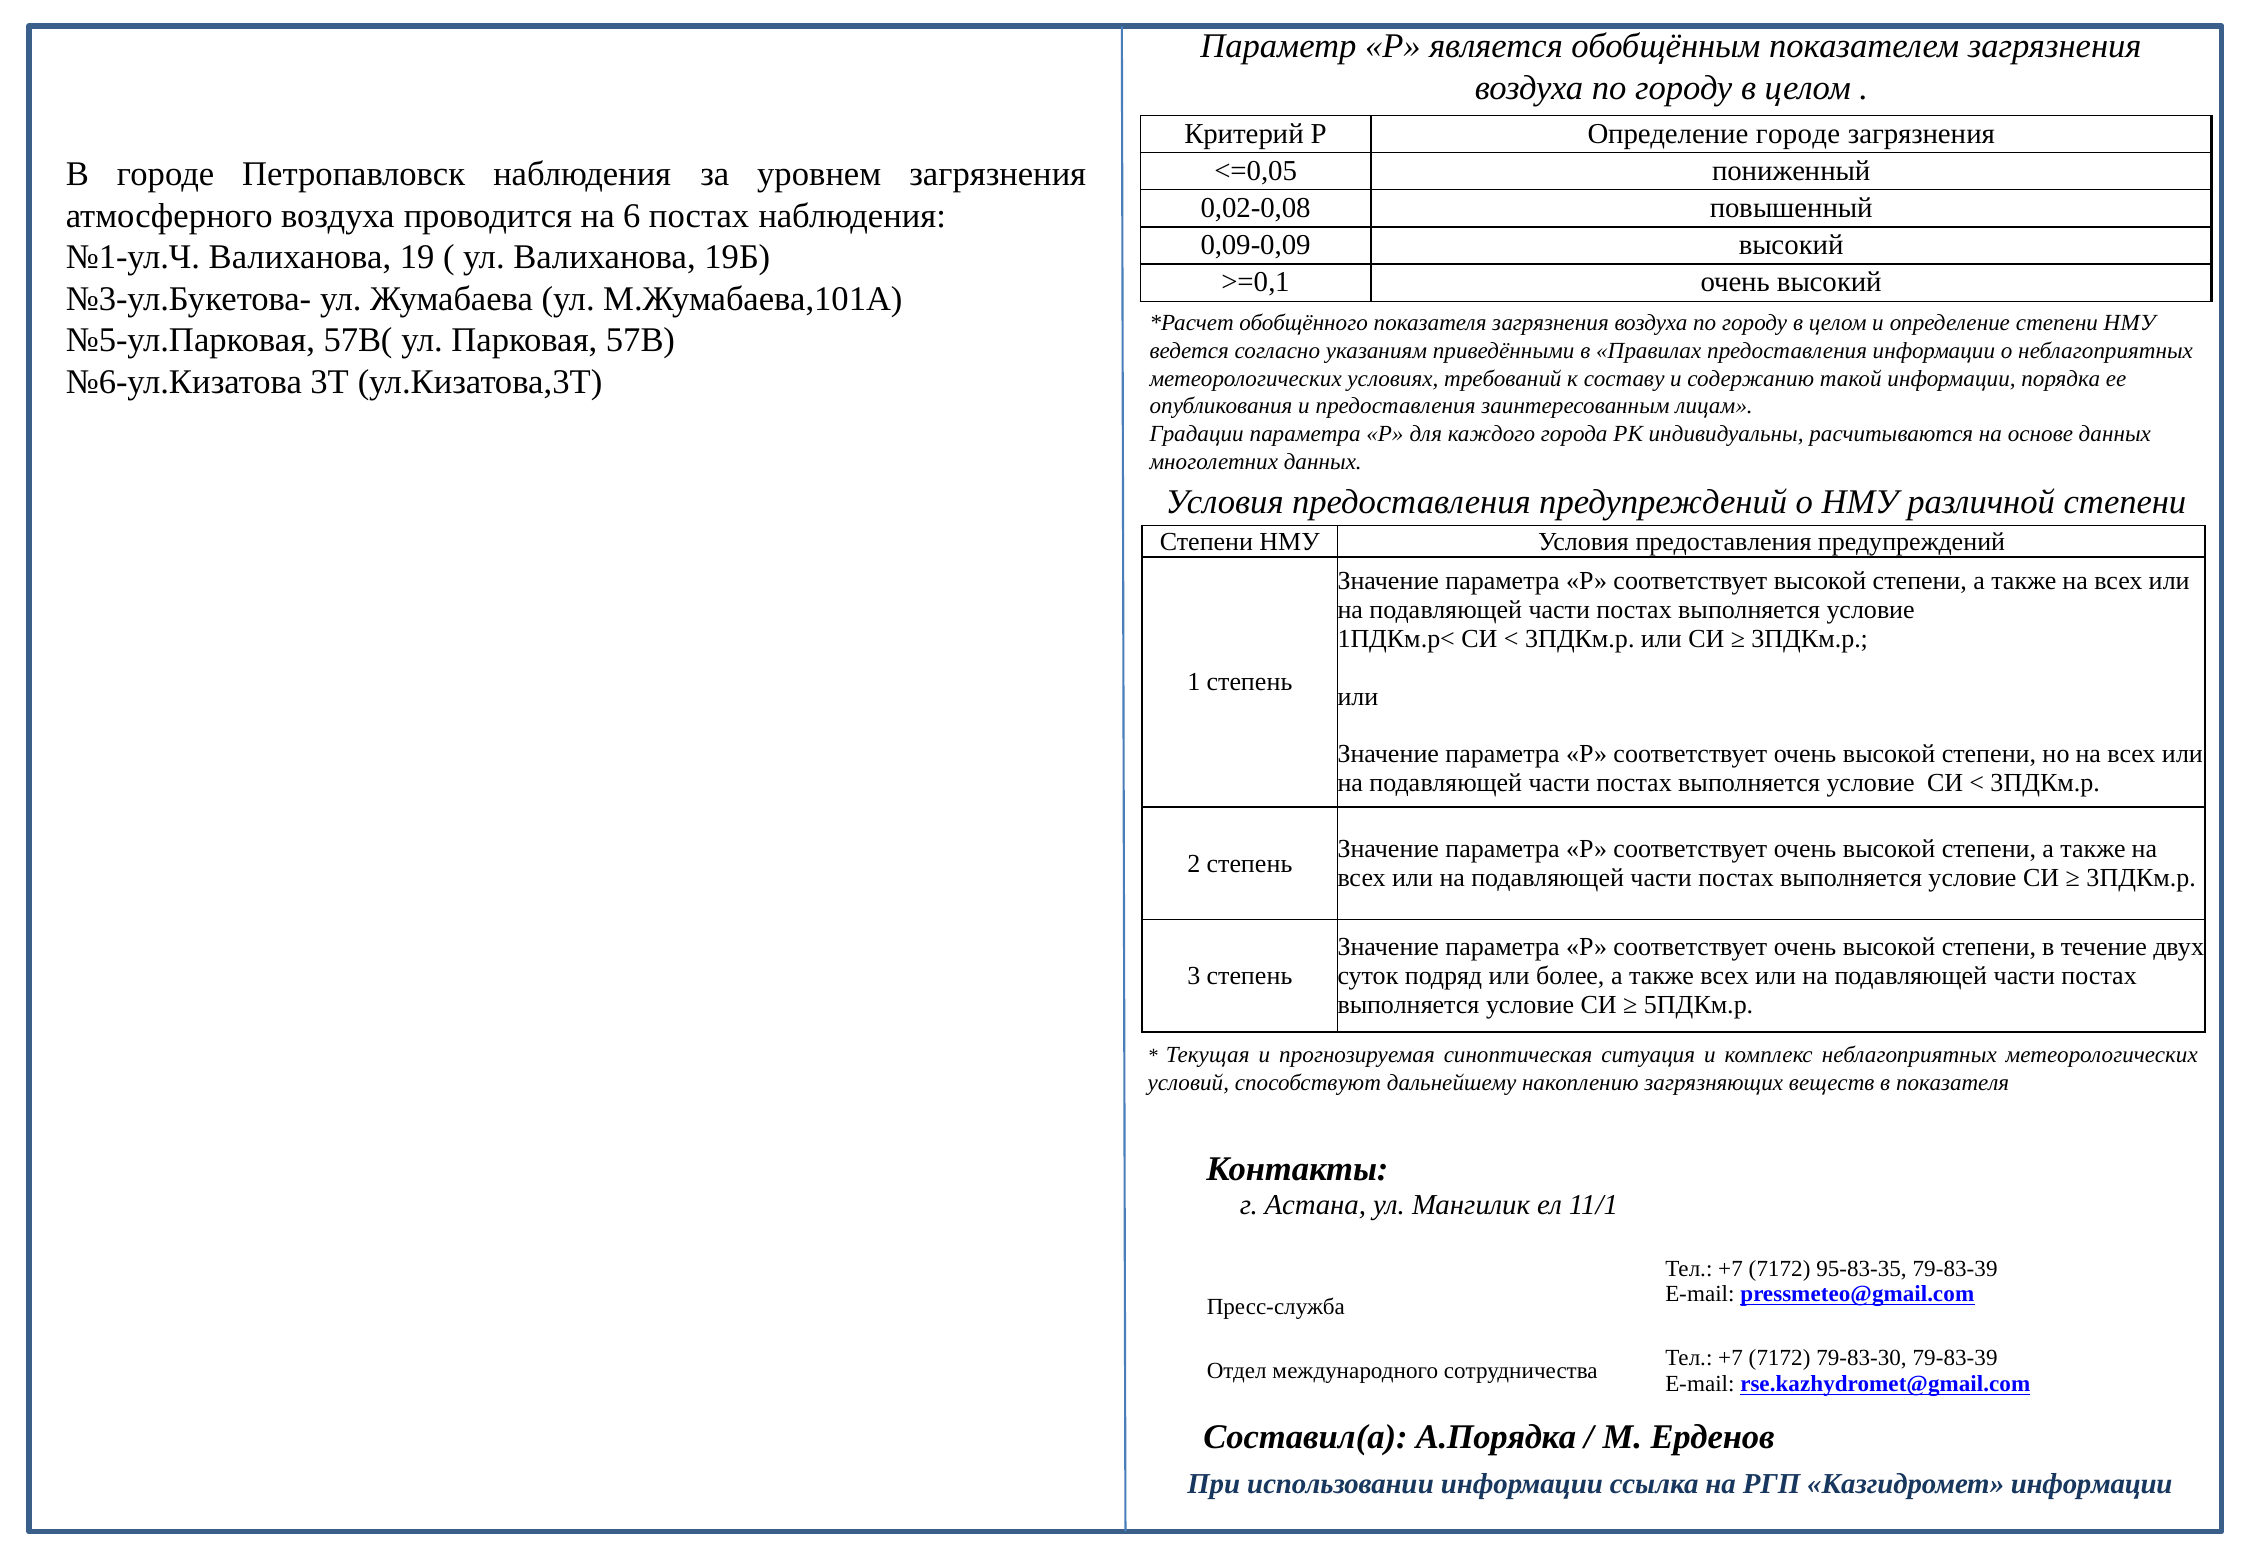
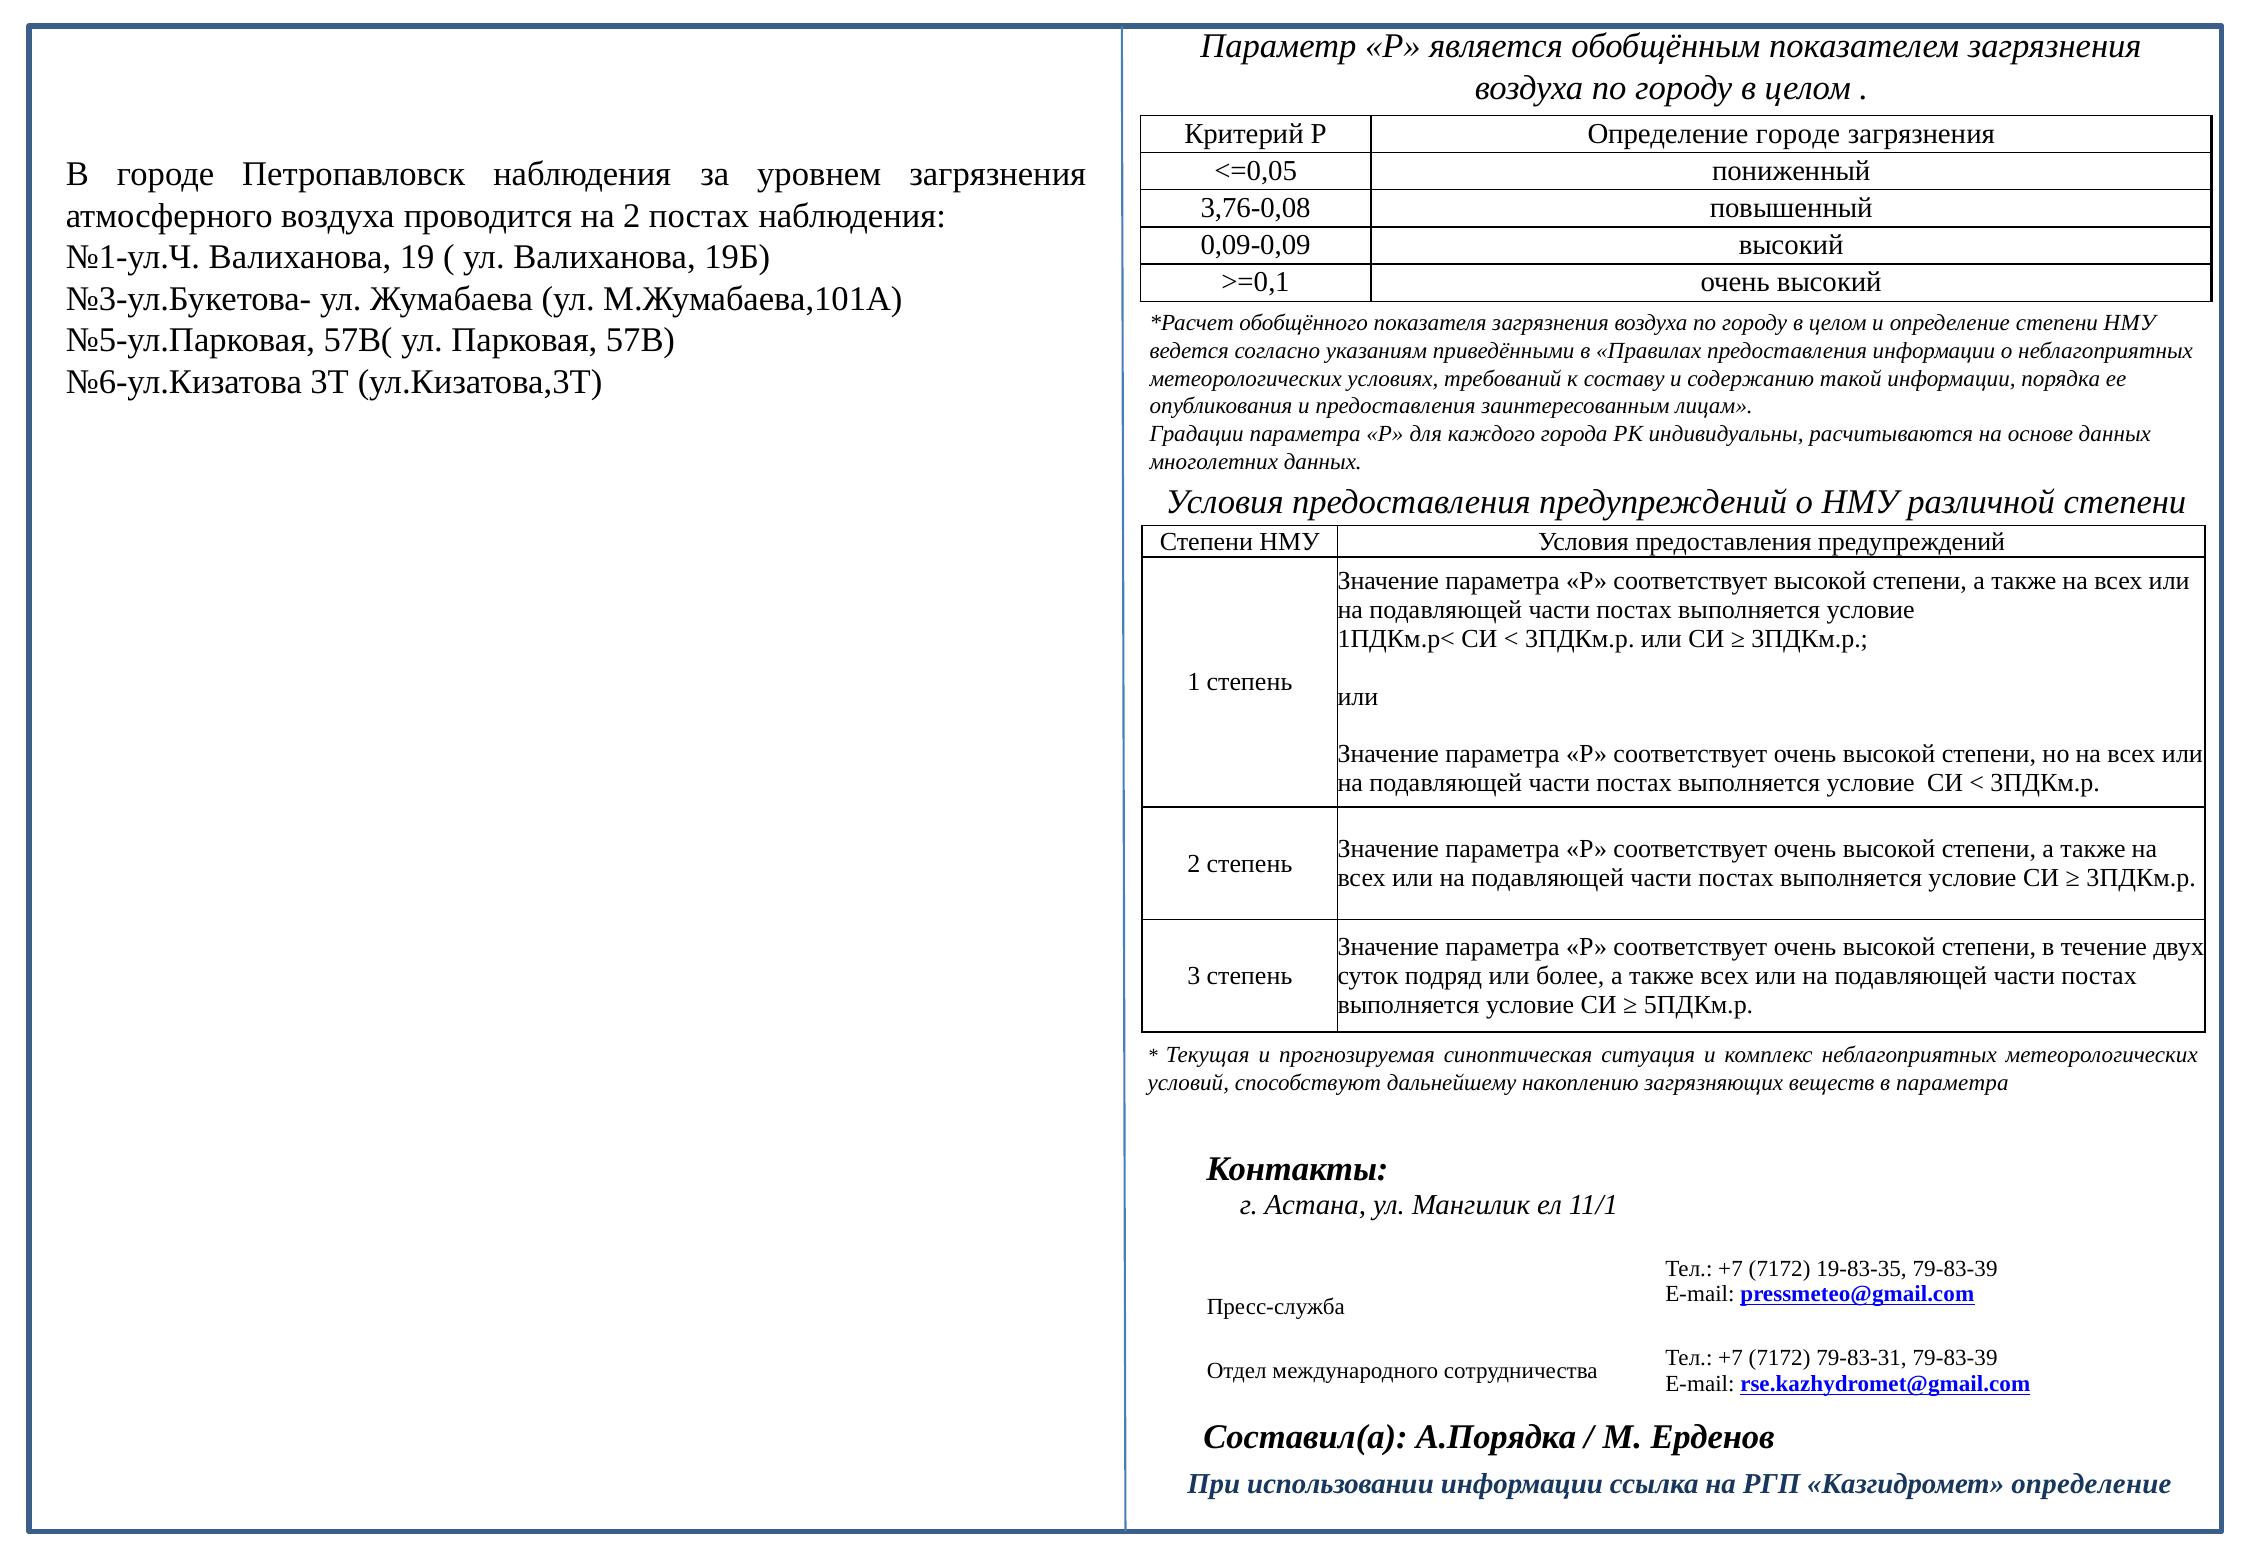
0,02-0,08: 0,02-0,08 -> 3,76-0,08
на 6: 6 -> 2
в показателя: показателя -> параметра
95-83-35: 95-83-35 -> 19-83-35
79-83-30: 79-83-30 -> 79-83-31
Казгидромет информации: информации -> определение
